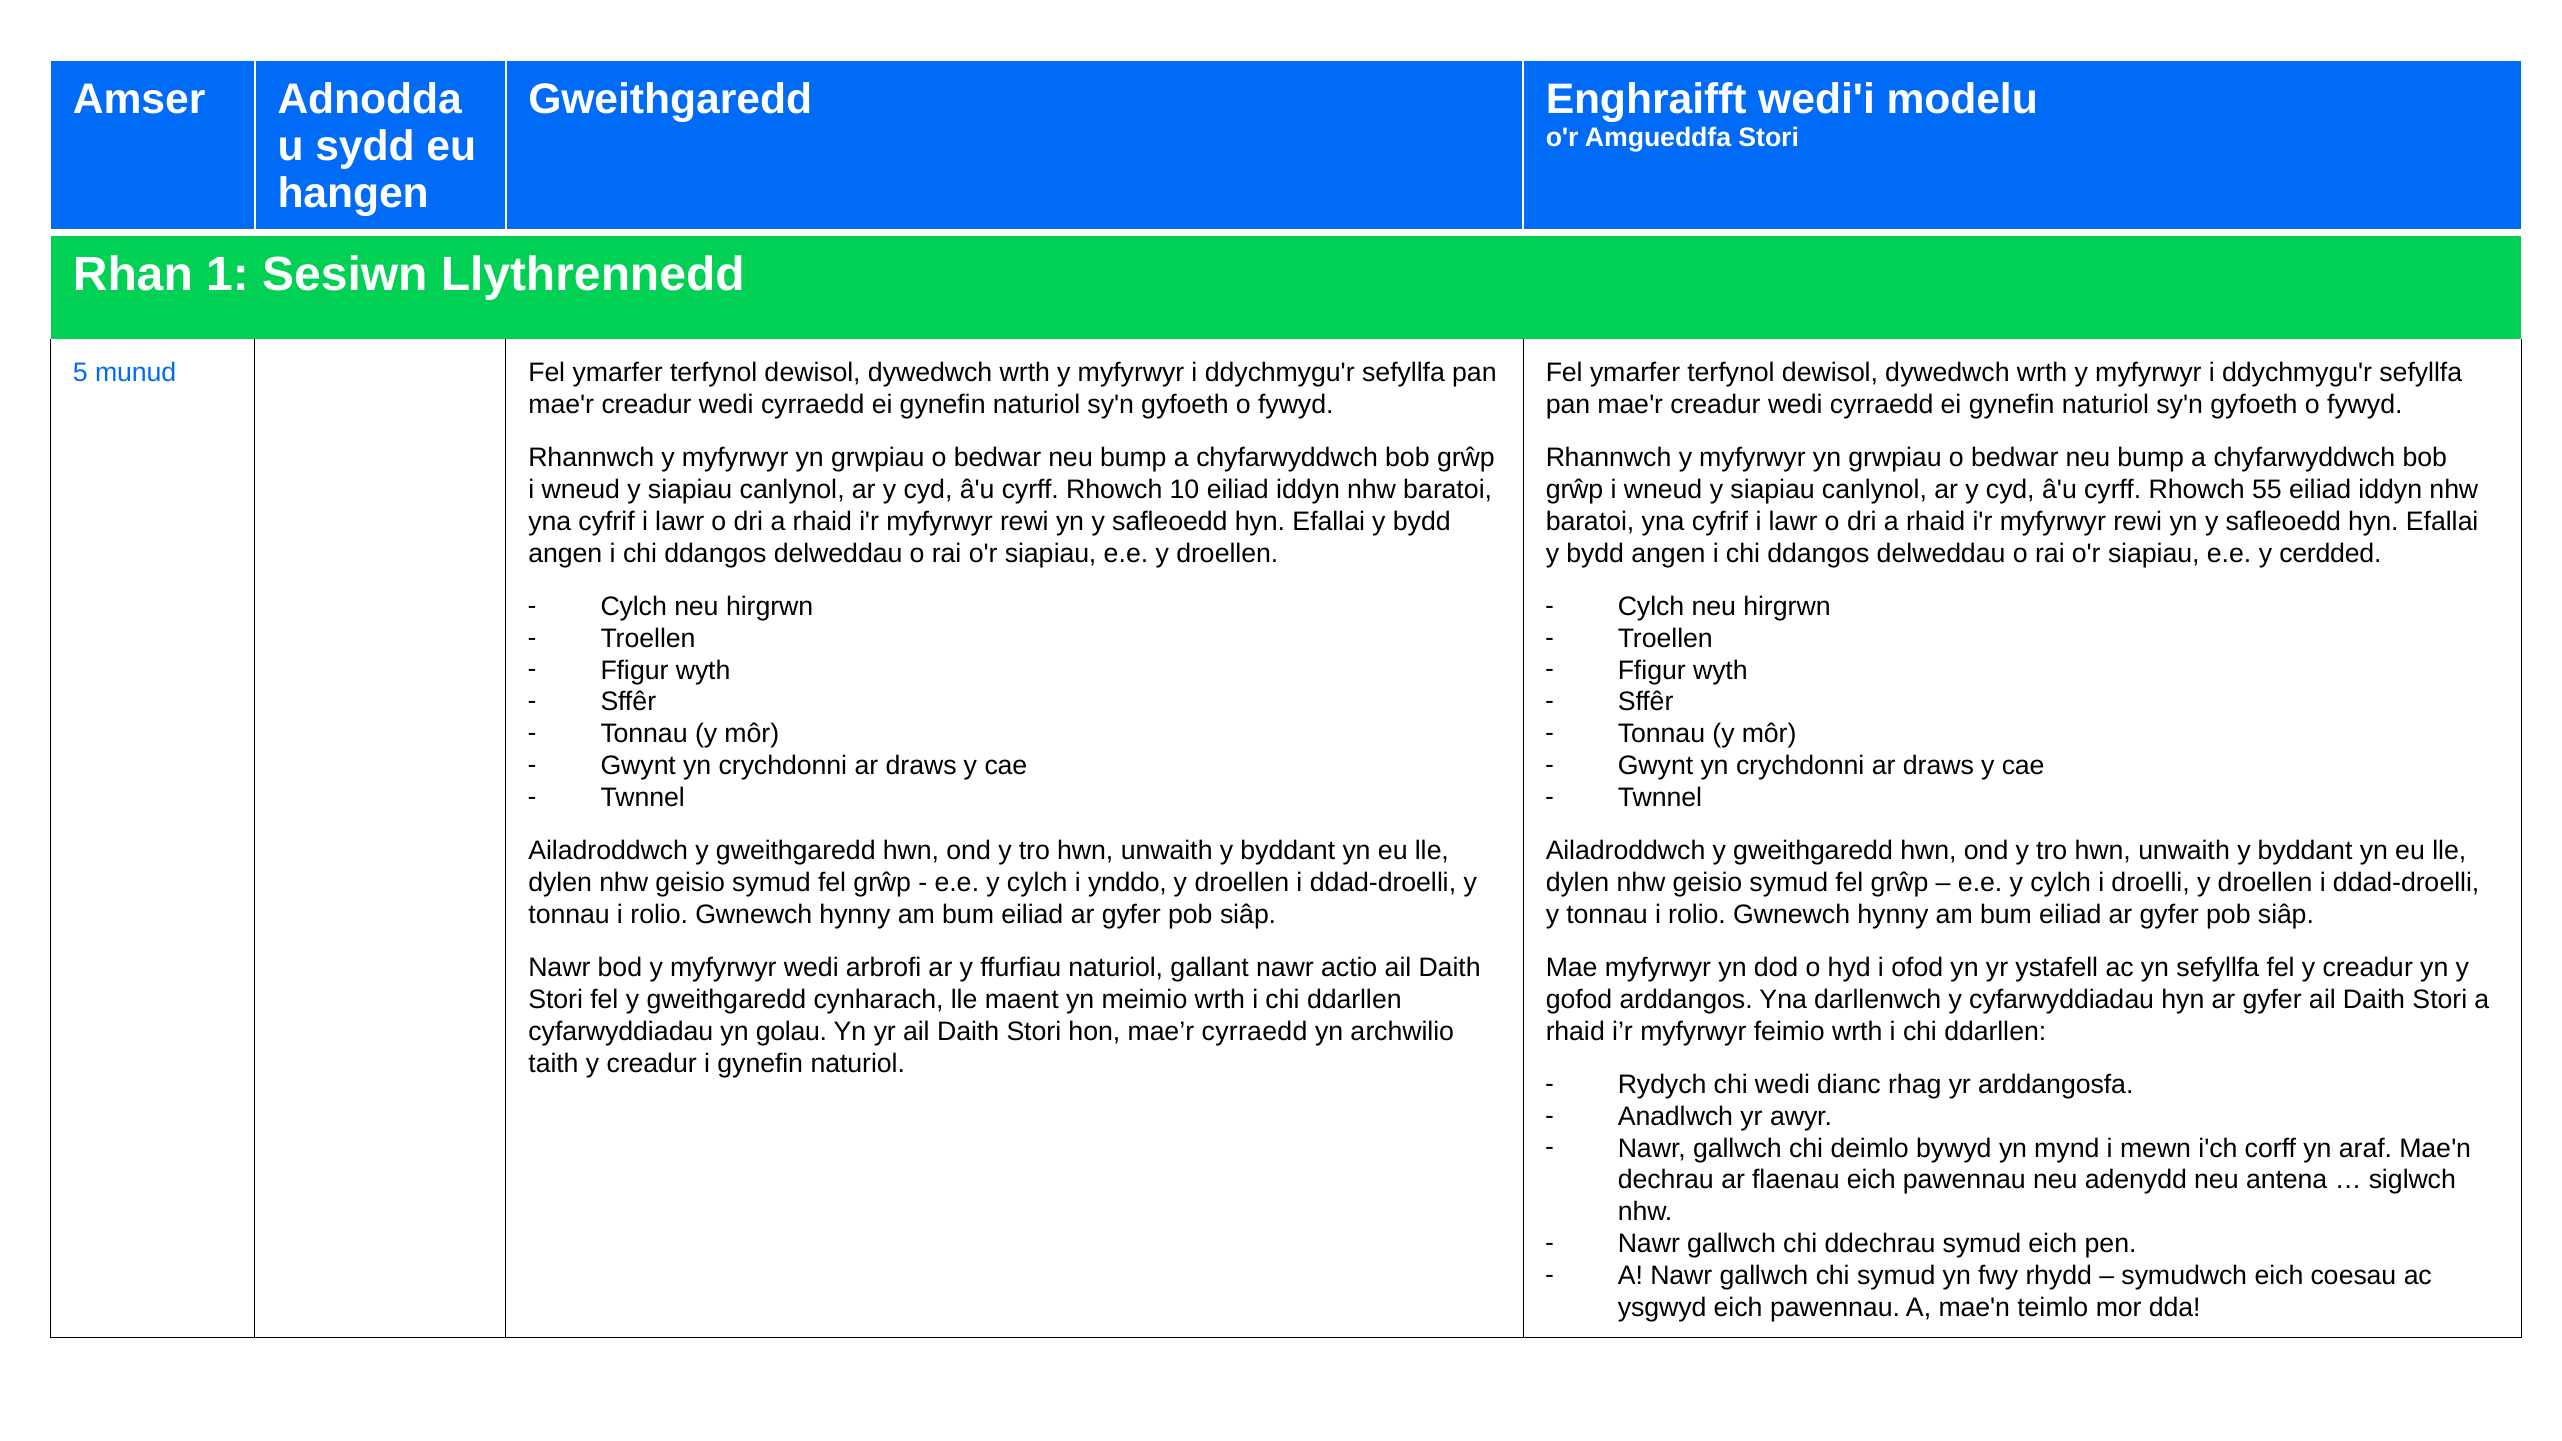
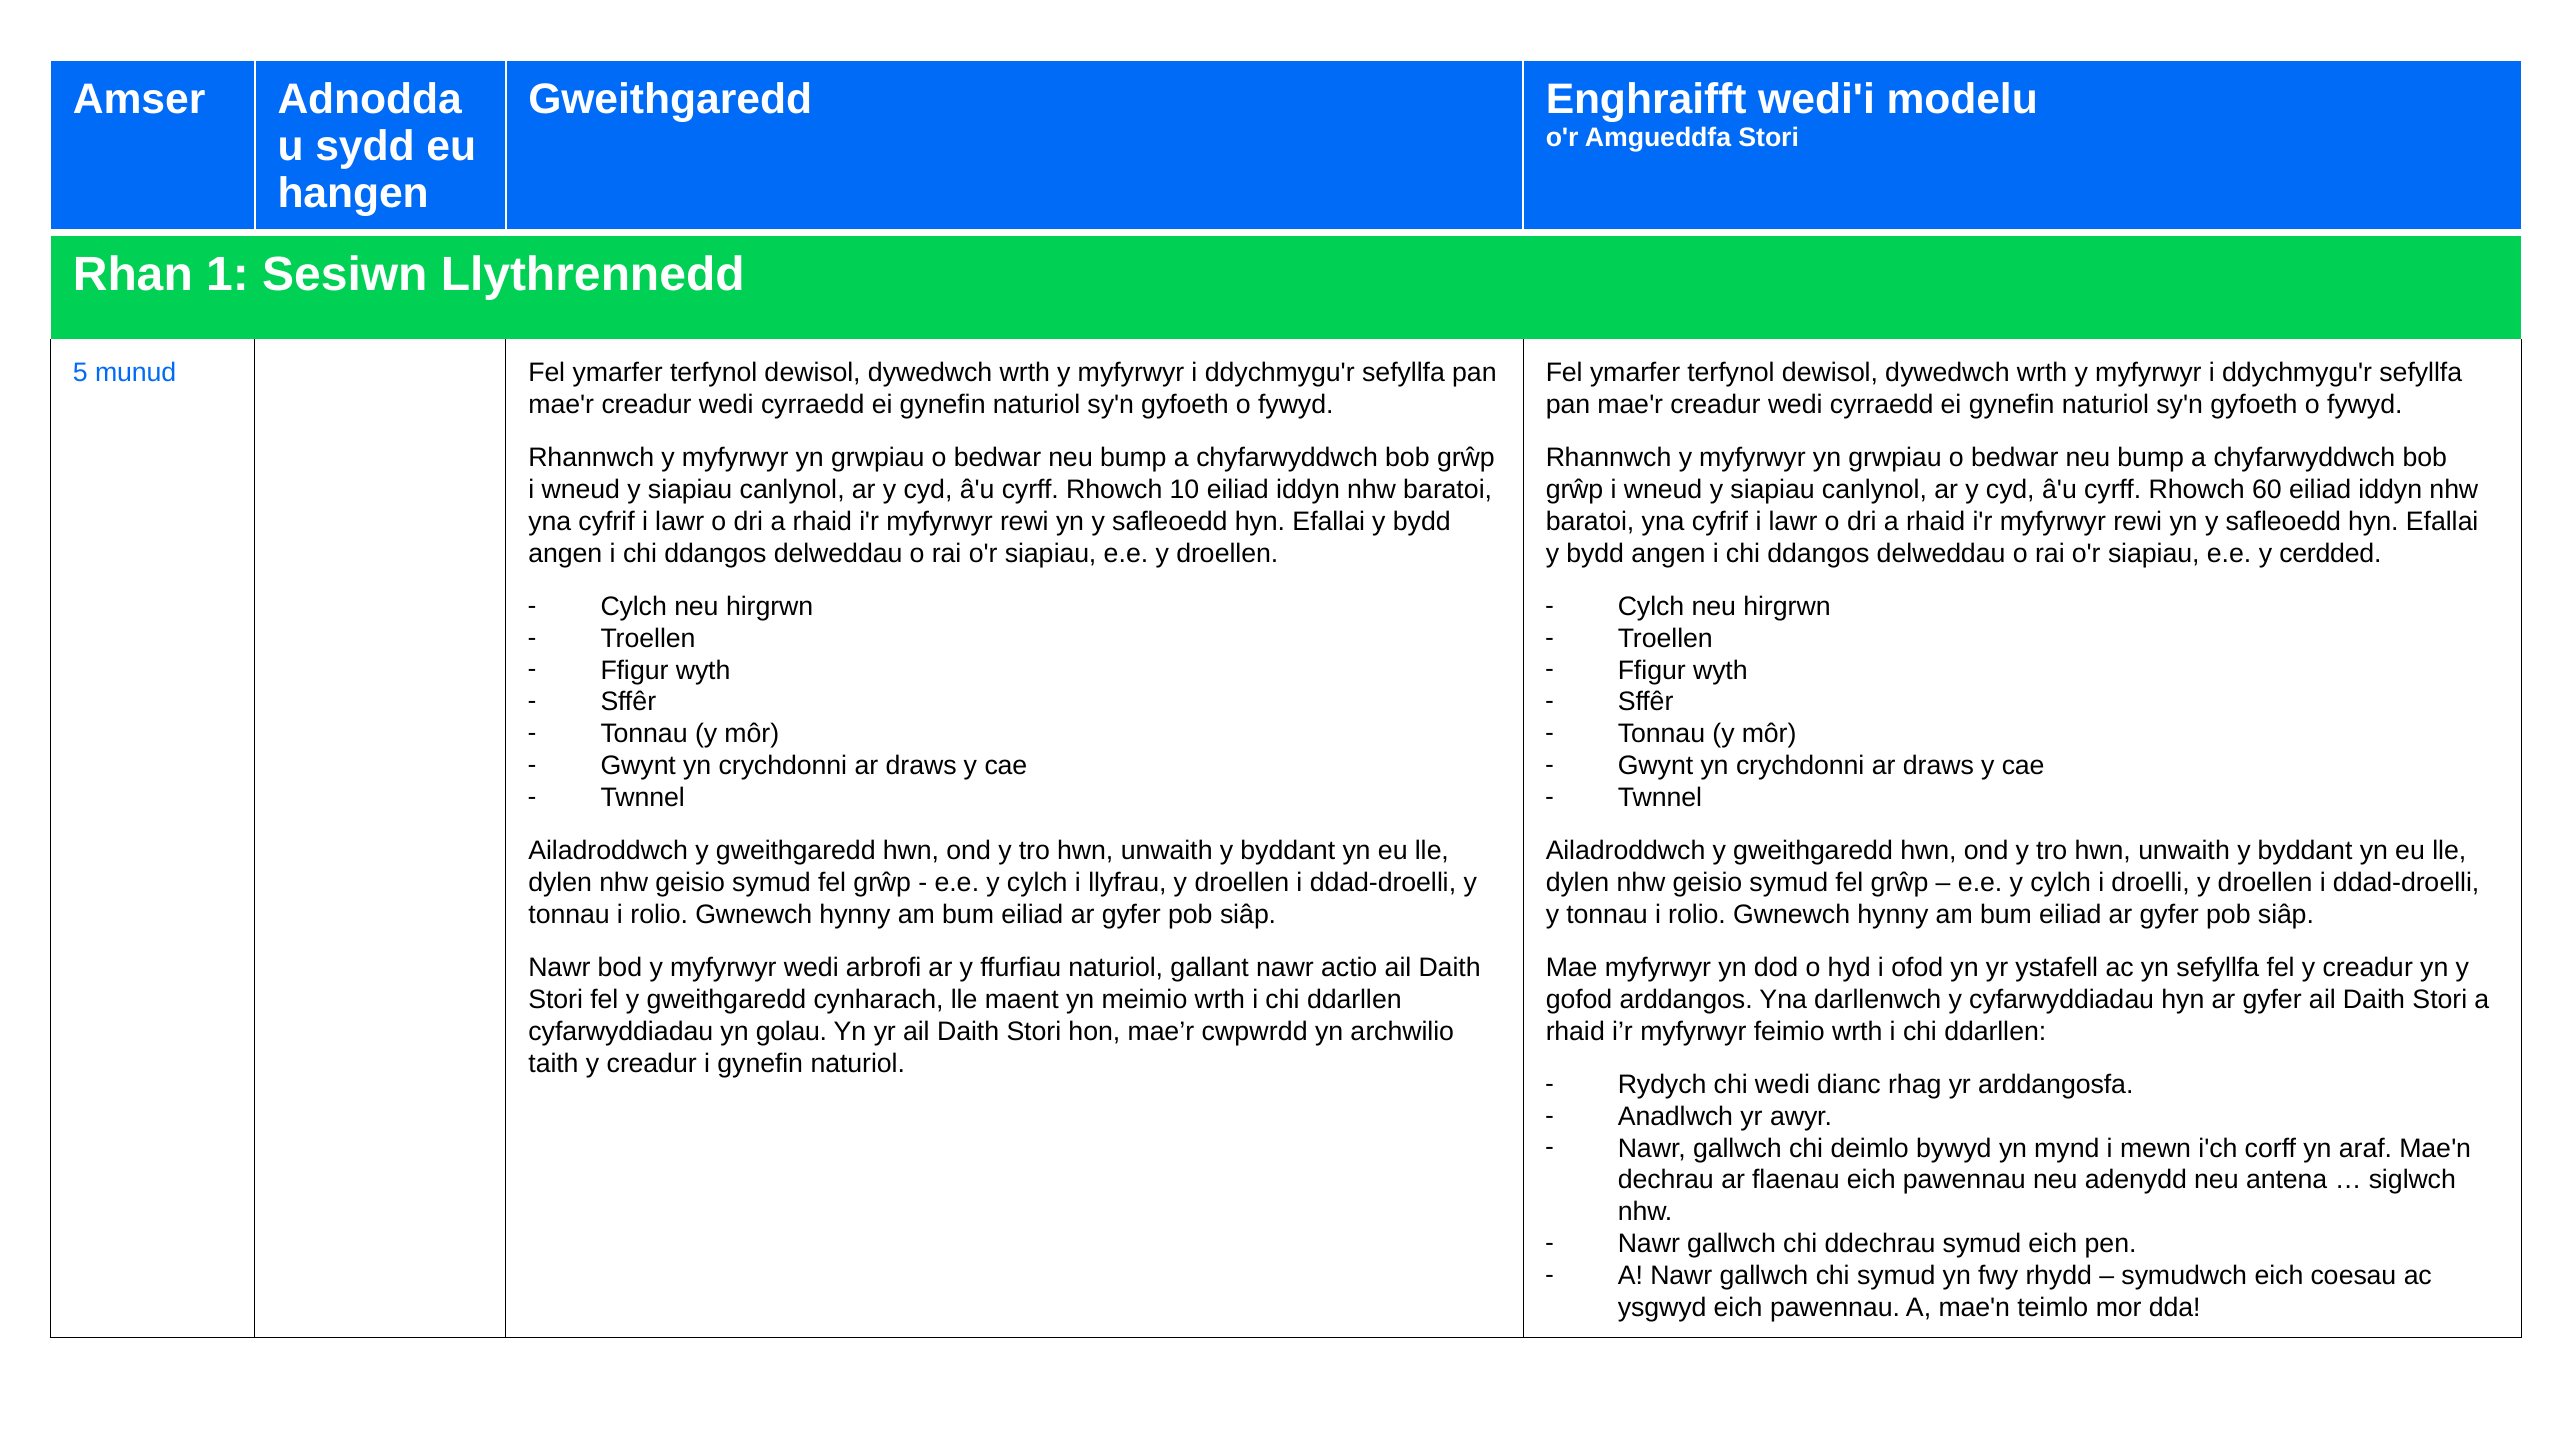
55: 55 -> 60
ynddo: ynddo -> llyfrau
mae’r cyrraedd: cyrraedd -> cwpwrdd
